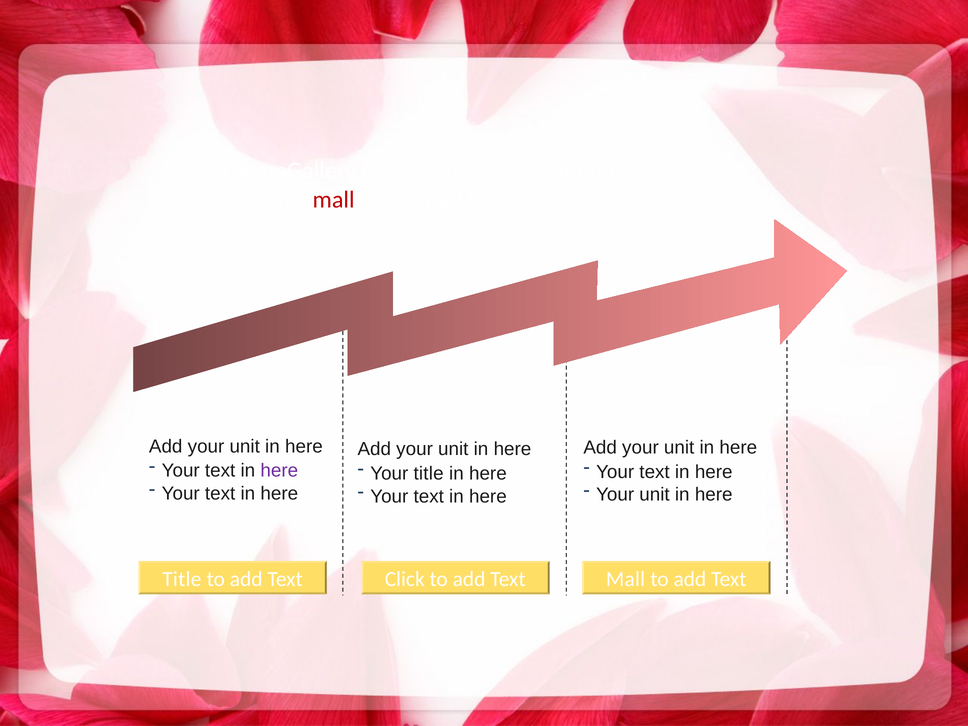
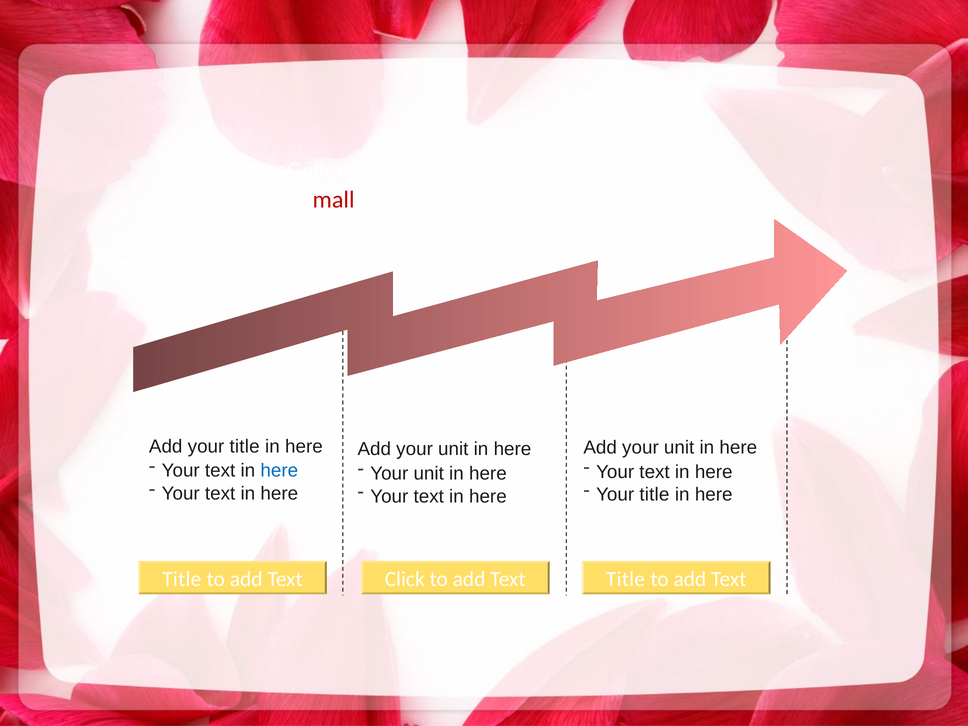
unit at (245, 446): unit -> title
here at (279, 470) colour: purple -> blue
title at (429, 473): title -> unit
unit at (655, 495): unit -> title
Mall at (626, 579): Mall -> Title
